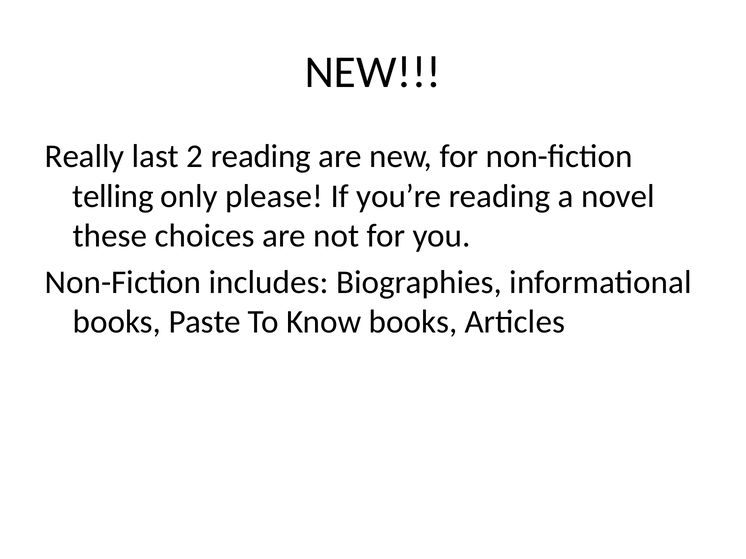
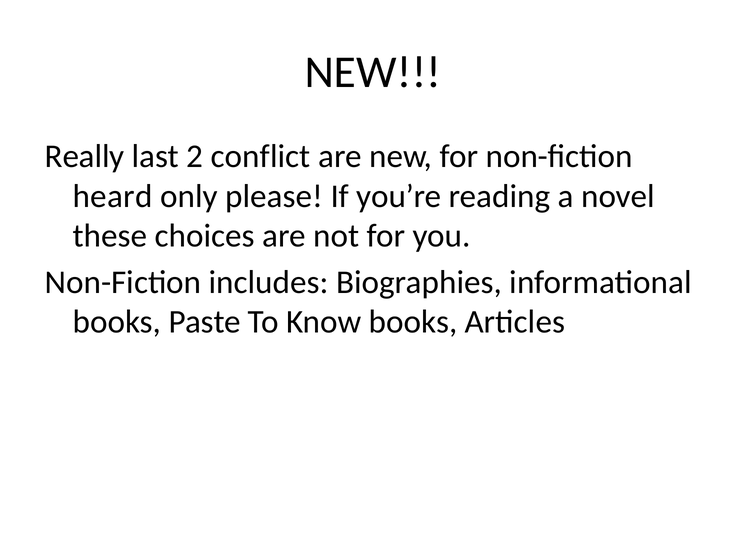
2 reading: reading -> conflict
telling: telling -> heard
